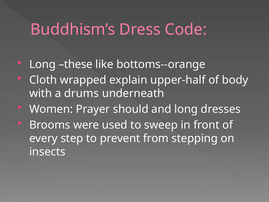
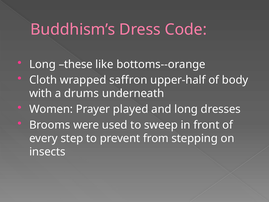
explain: explain -> saffron
should: should -> played
